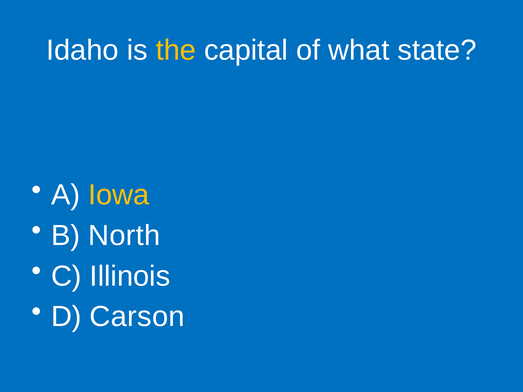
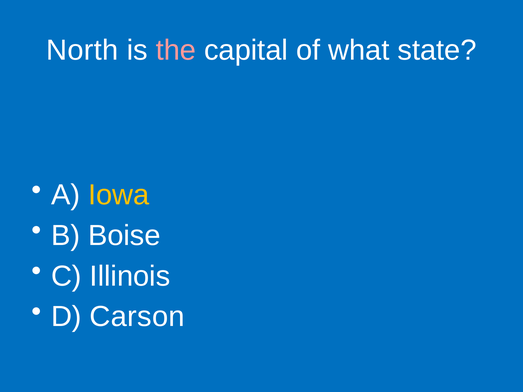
Idaho: Idaho -> North
the colour: yellow -> pink
North: North -> Boise
